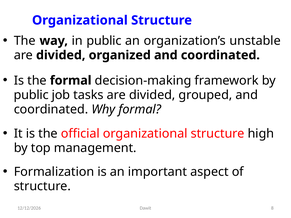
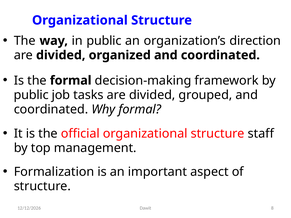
unstable: unstable -> direction
high: high -> staff
